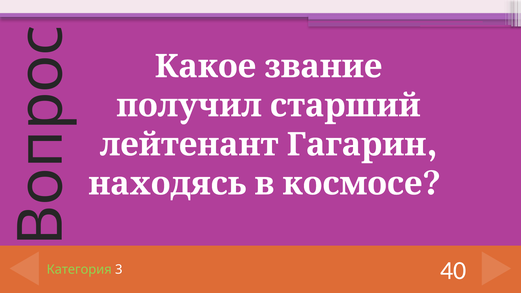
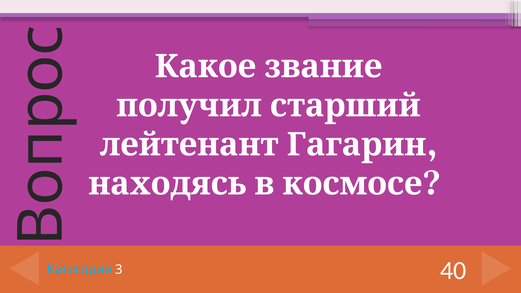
Категория colour: light green -> light blue
